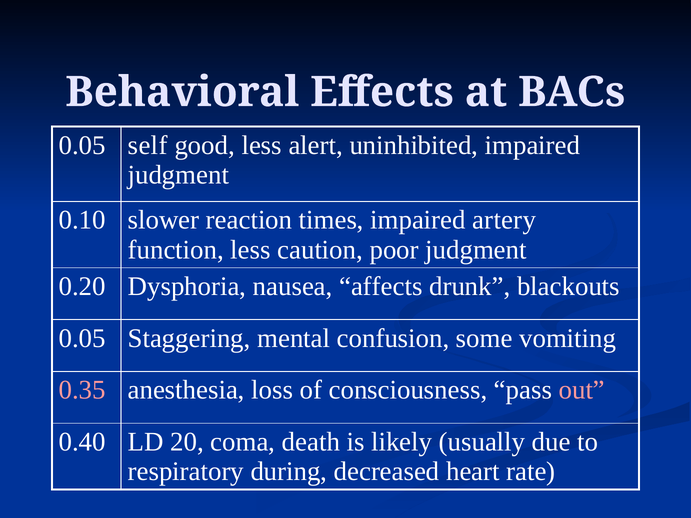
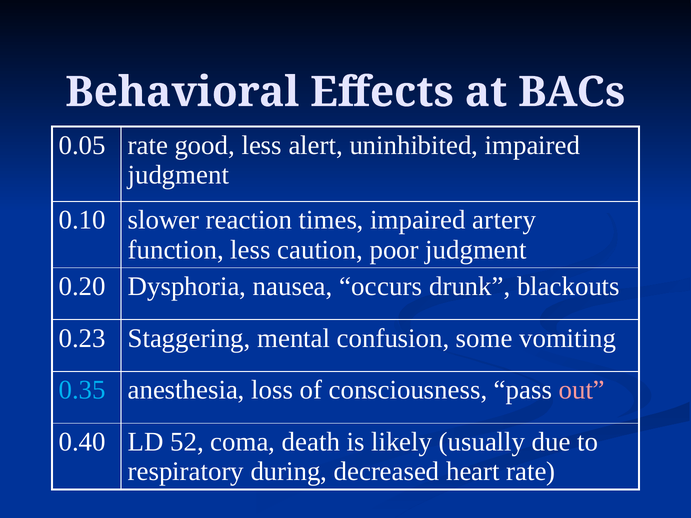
0.05 self: self -> rate
affects: affects -> occurs
0.05 at (82, 338): 0.05 -> 0.23
0.35 colour: pink -> light blue
20: 20 -> 52
